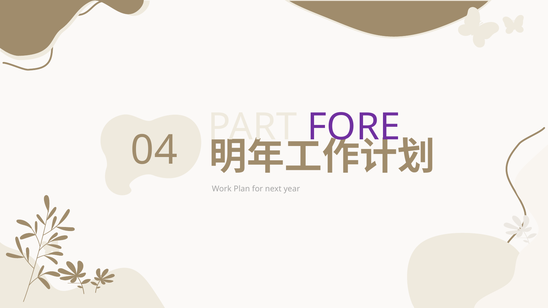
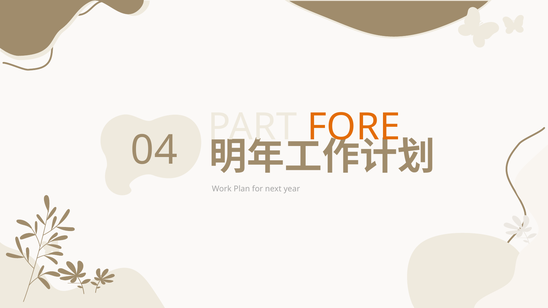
FORE colour: purple -> orange
